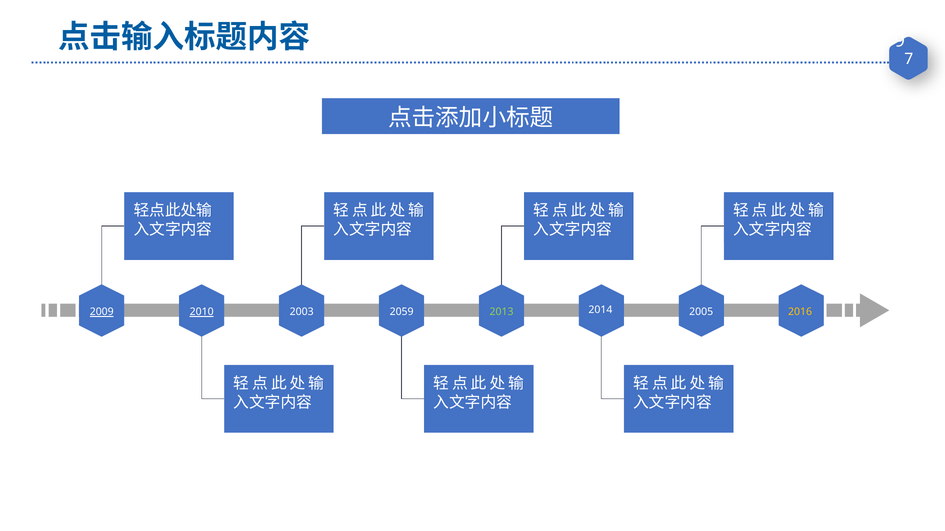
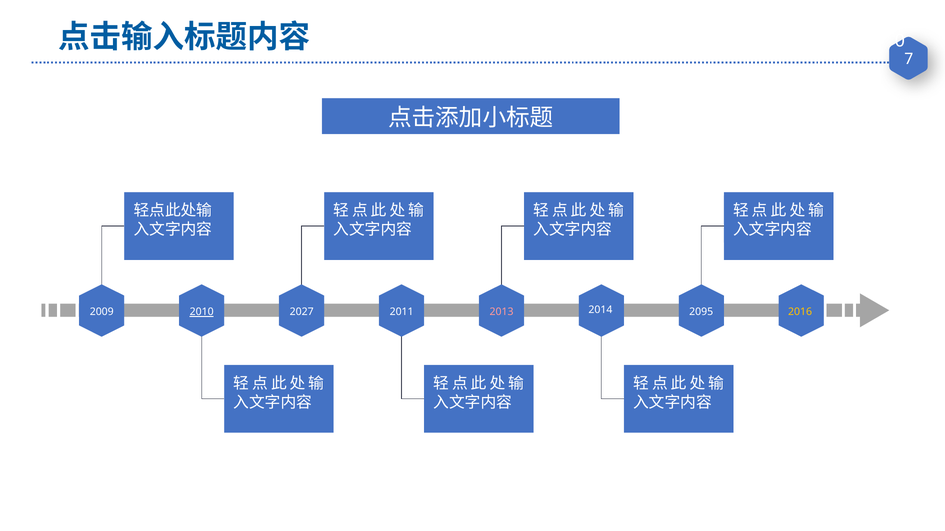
9: 9 -> 0
2009 underline: present -> none
2003: 2003 -> 2027
2059: 2059 -> 2011
2013 colour: light green -> pink
2005: 2005 -> 2095
